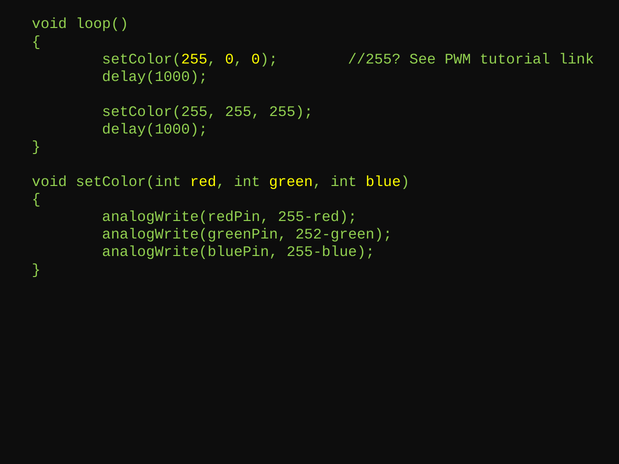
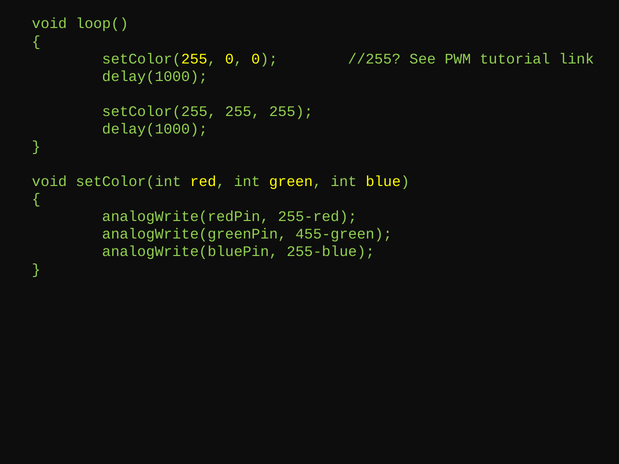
252-green: 252-green -> 455-green
